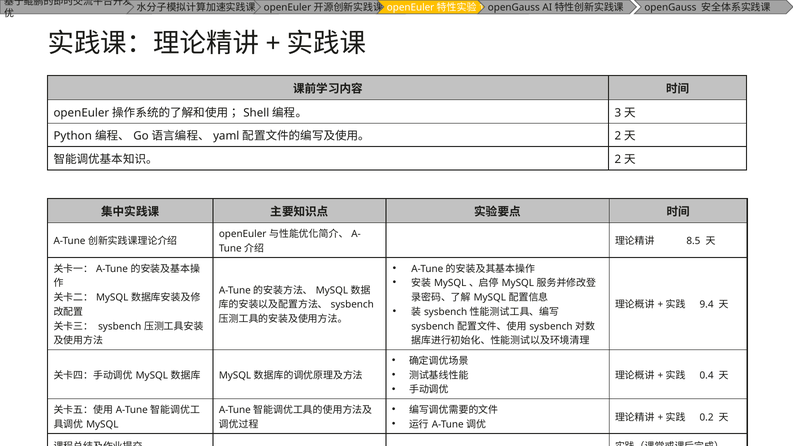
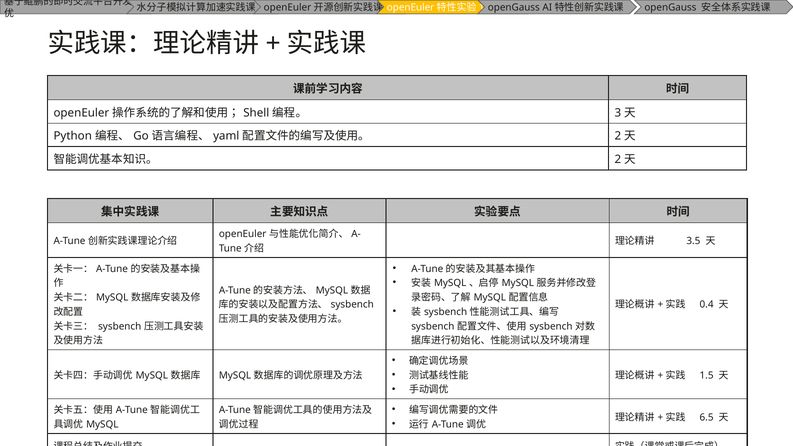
8.5: 8.5 -> 3.5
9.4: 9.4 -> 0.4
0.4: 0.4 -> 1.5
0.2: 0.2 -> 6.5
